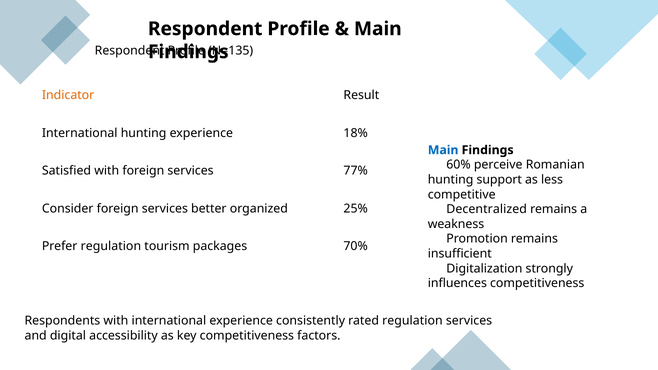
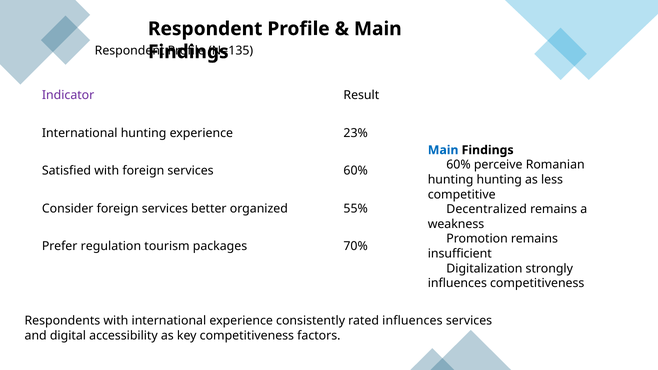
Indicator colour: orange -> purple
18%: 18% -> 23%
services 77%: 77% -> 60%
hunting support: support -> hunting
25%: 25% -> 55%
rated regulation: regulation -> influences
